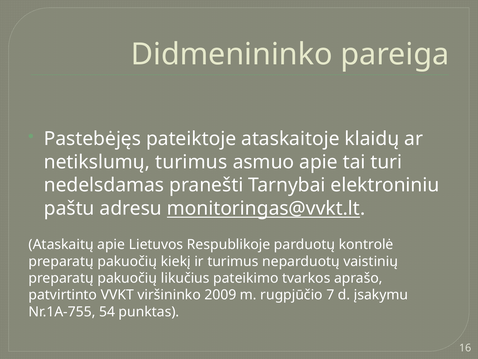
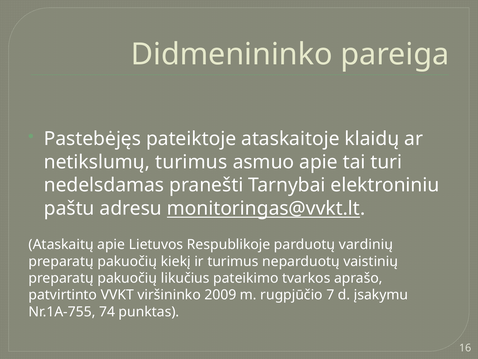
kontrolė: kontrolė -> vardinių
54: 54 -> 74
